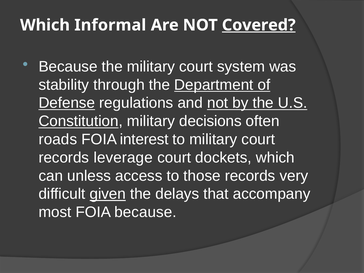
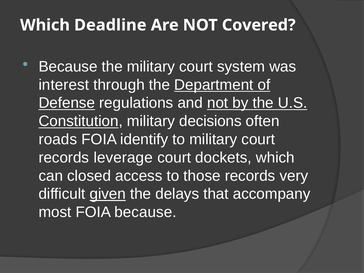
Informal: Informal -> Deadline
Covered underline: present -> none
stability: stability -> interest
interest: interest -> identify
unless: unless -> closed
